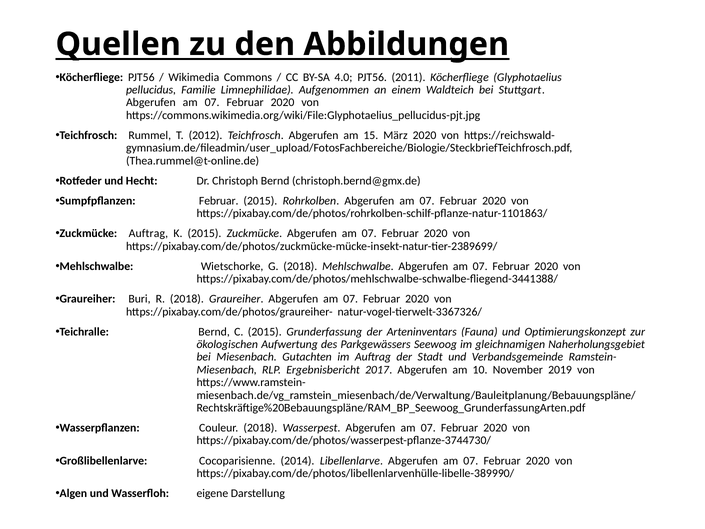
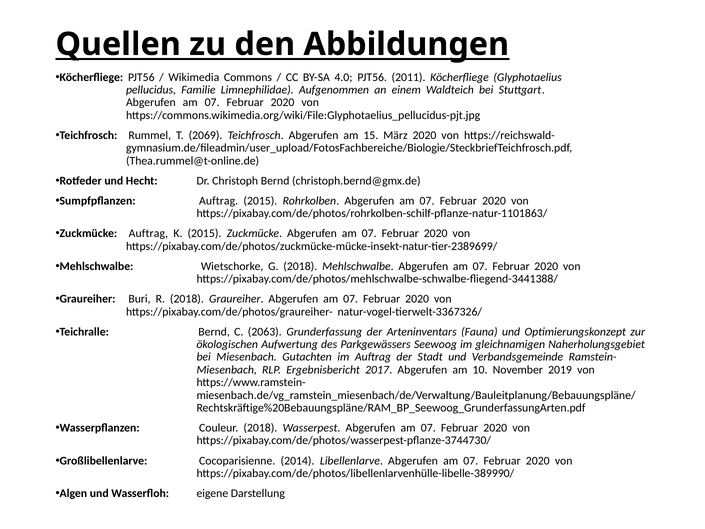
2012: 2012 -> 2069
Sumpfpflanzen Februar: Februar -> Auftrag
C 2015: 2015 -> 2063
